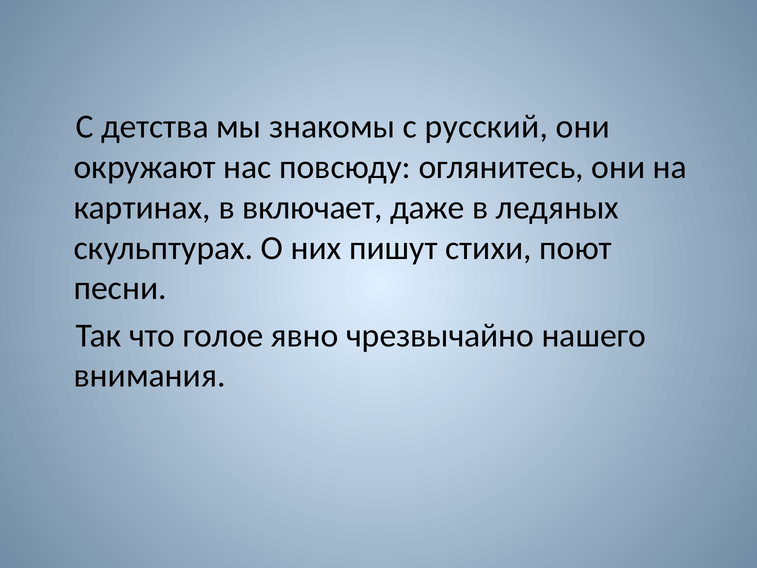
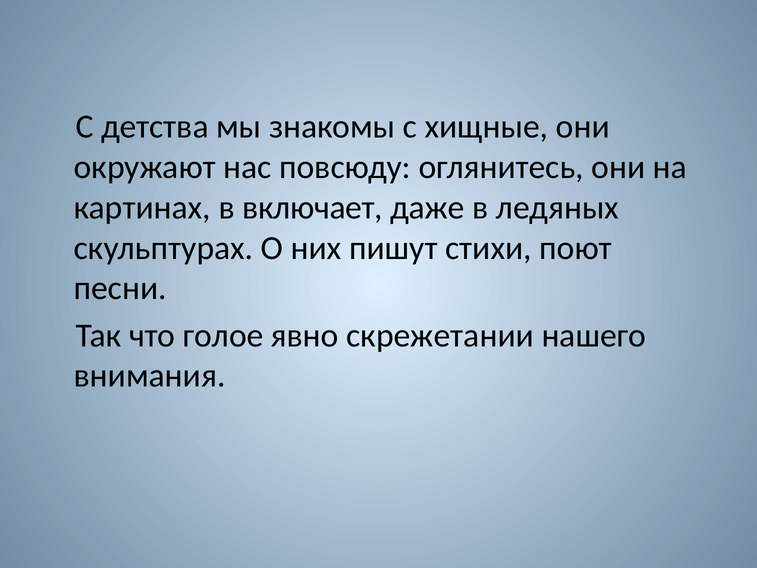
русский: русский -> хищные
чрезвычайно: чрезвычайно -> скрежетании
